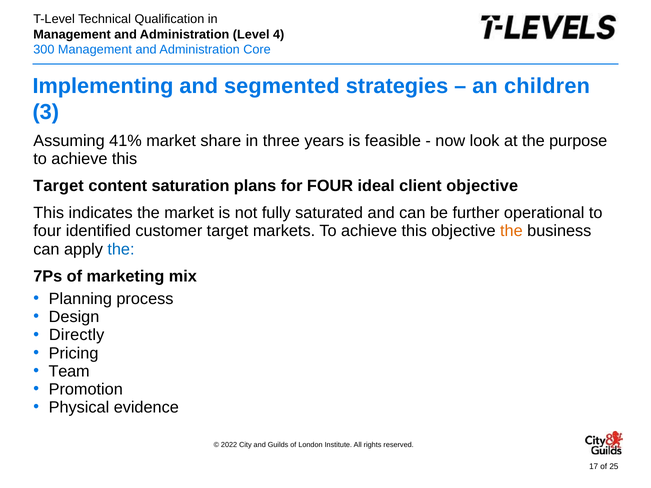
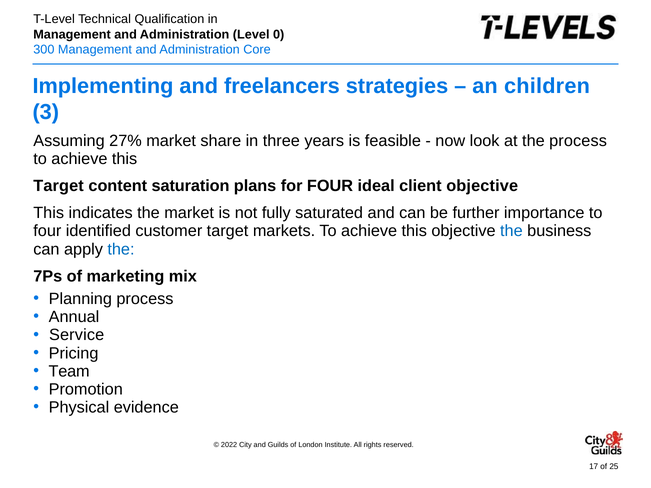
4: 4 -> 0
segmented: segmented -> freelancers
41%: 41% -> 27%
the purpose: purpose -> process
operational: operational -> importance
the at (511, 231) colour: orange -> blue
Design: Design -> Annual
Directly: Directly -> Service
